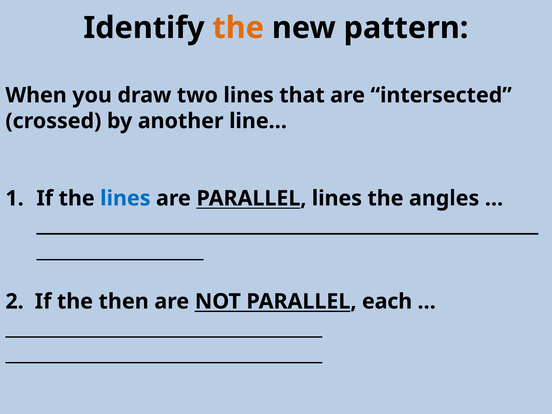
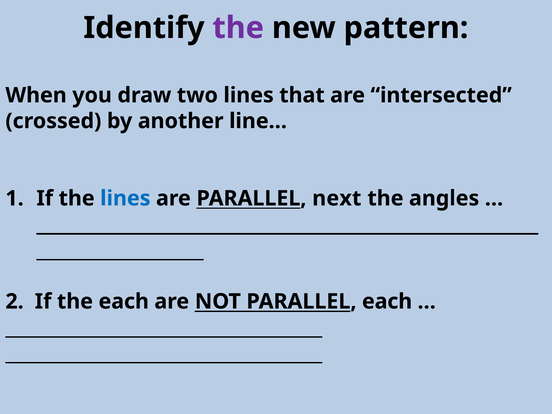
the at (238, 28) colour: orange -> purple
PARALLEL lines: lines -> next
the then: then -> each
